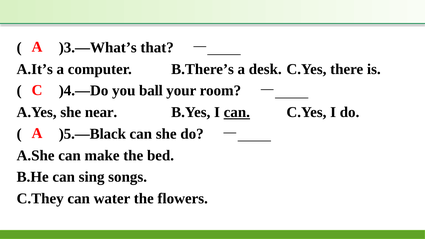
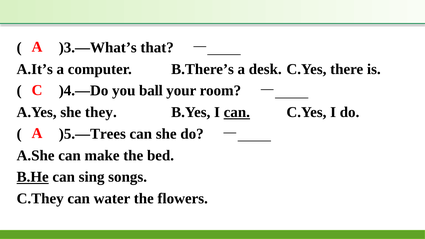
near: near -> they
)5.—Black: )5.—Black -> )5.—Trees
B.He underline: none -> present
